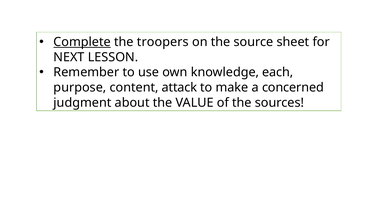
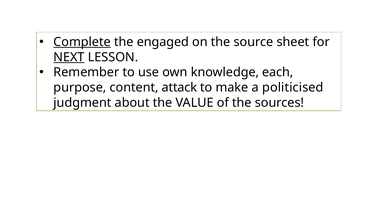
troopers: troopers -> engaged
NEXT underline: none -> present
concerned: concerned -> politicised
